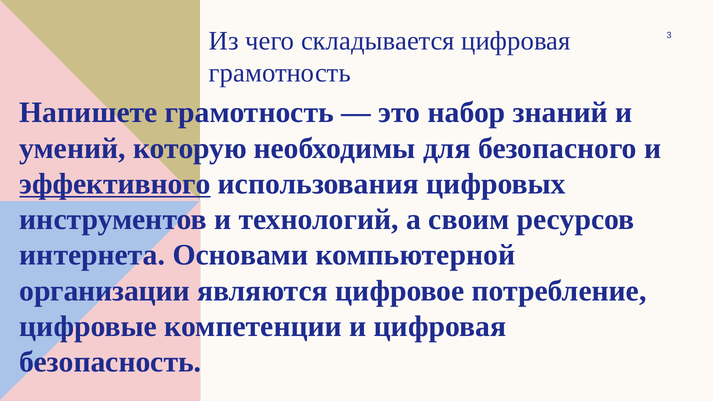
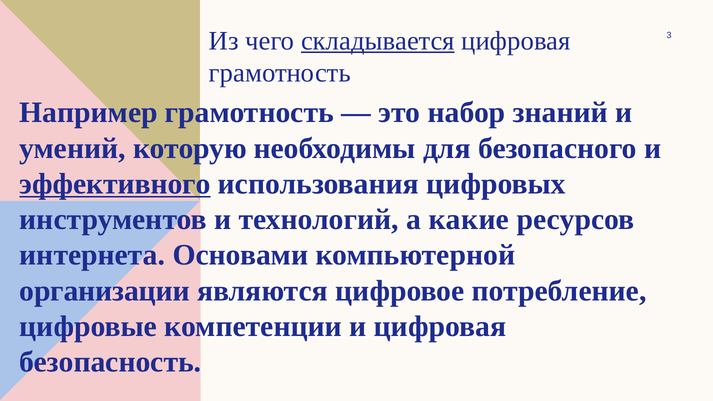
складывается underline: none -> present
Напишете: Напишете -> Например
своим: своим -> какие
